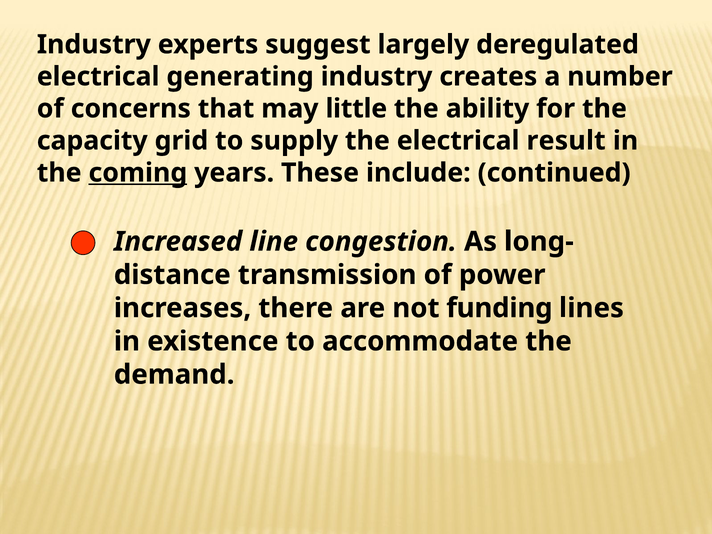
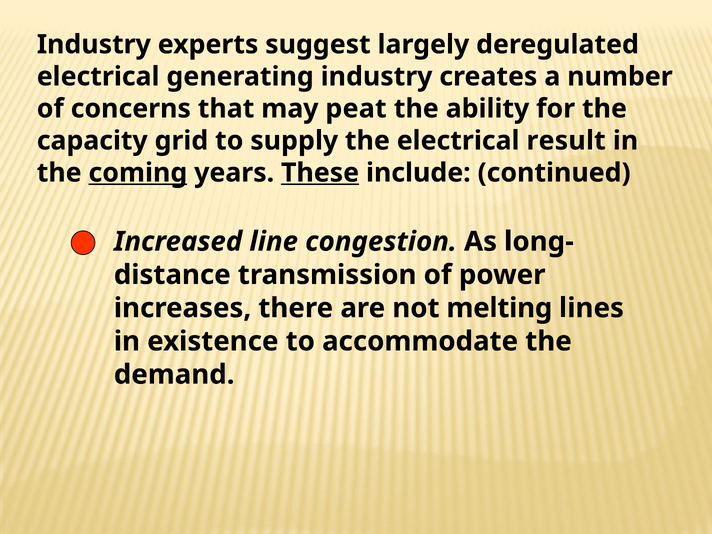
little: little -> peat
These underline: none -> present
funding: funding -> melting
